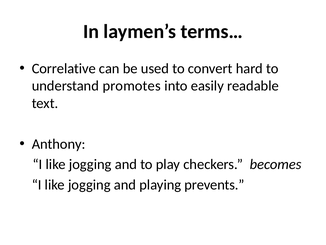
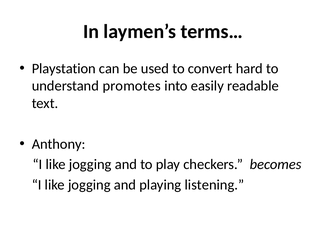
Correlative: Correlative -> Playstation
prevents: prevents -> listening
